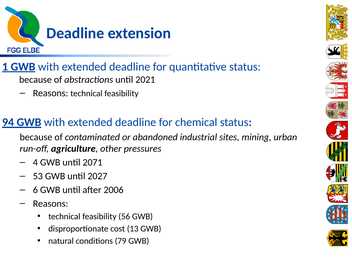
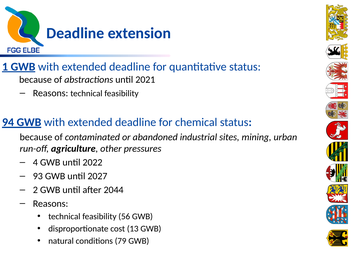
2071: 2071 -> 2022
53: 53 -> 93
6: 6 -> 2
2006: 2006 -> 2044
